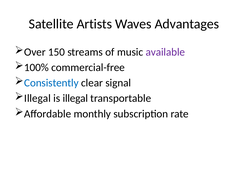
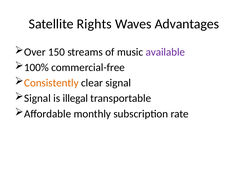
Artists: Artists -> Rights
Consistently colour: blue -> orange
Illegal at (38, 98): Illegal -> Signal
